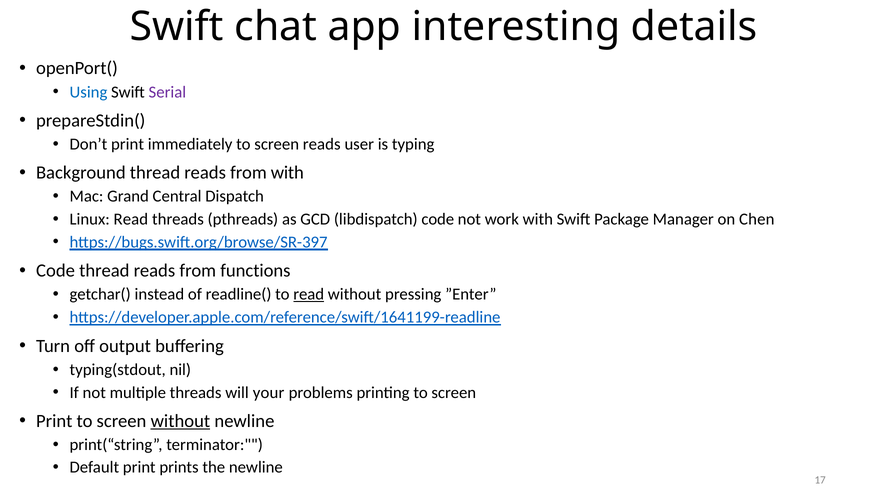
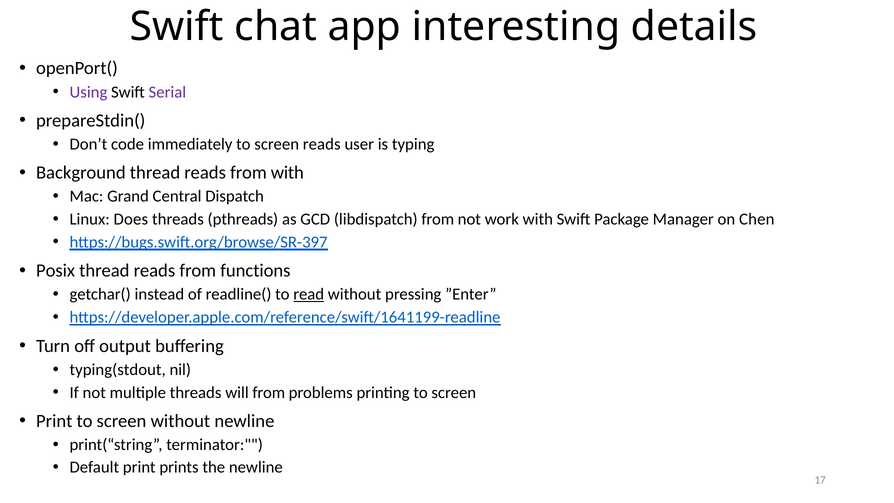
Using colour: blue -> purple
Don’t print: print -> code
Linux Read: Read -> Does
libdispatch code: code -> from
Code at (56, 271): Code -> Posix
will your: your -> from
without at (180, 421) underline: present -> none
